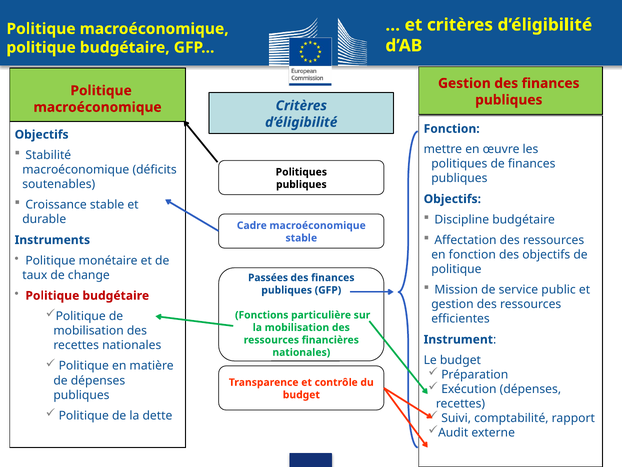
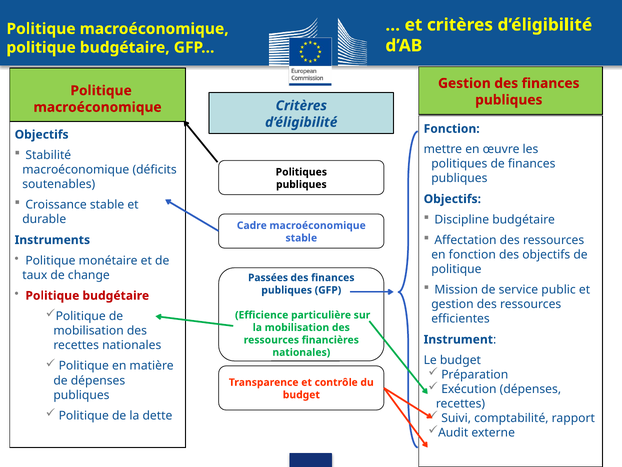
Fonctions: Fonctions -> Efficience
